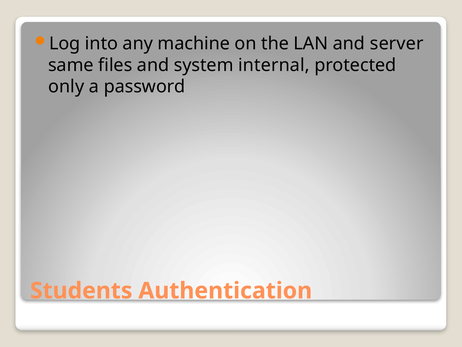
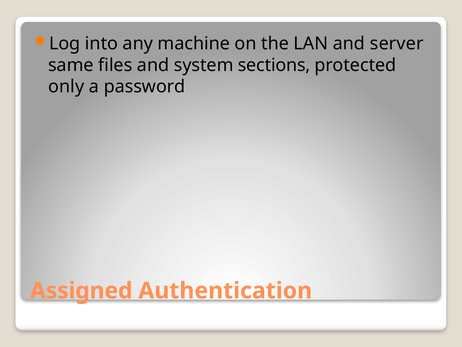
internal: internal -> sections
Students: Students -> Assigned
